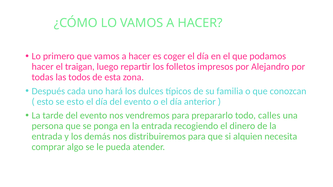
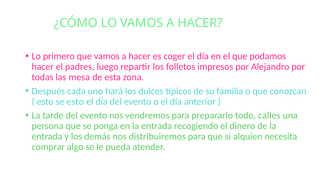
traigan: traigan -> padres
todos: todos -> mesa
